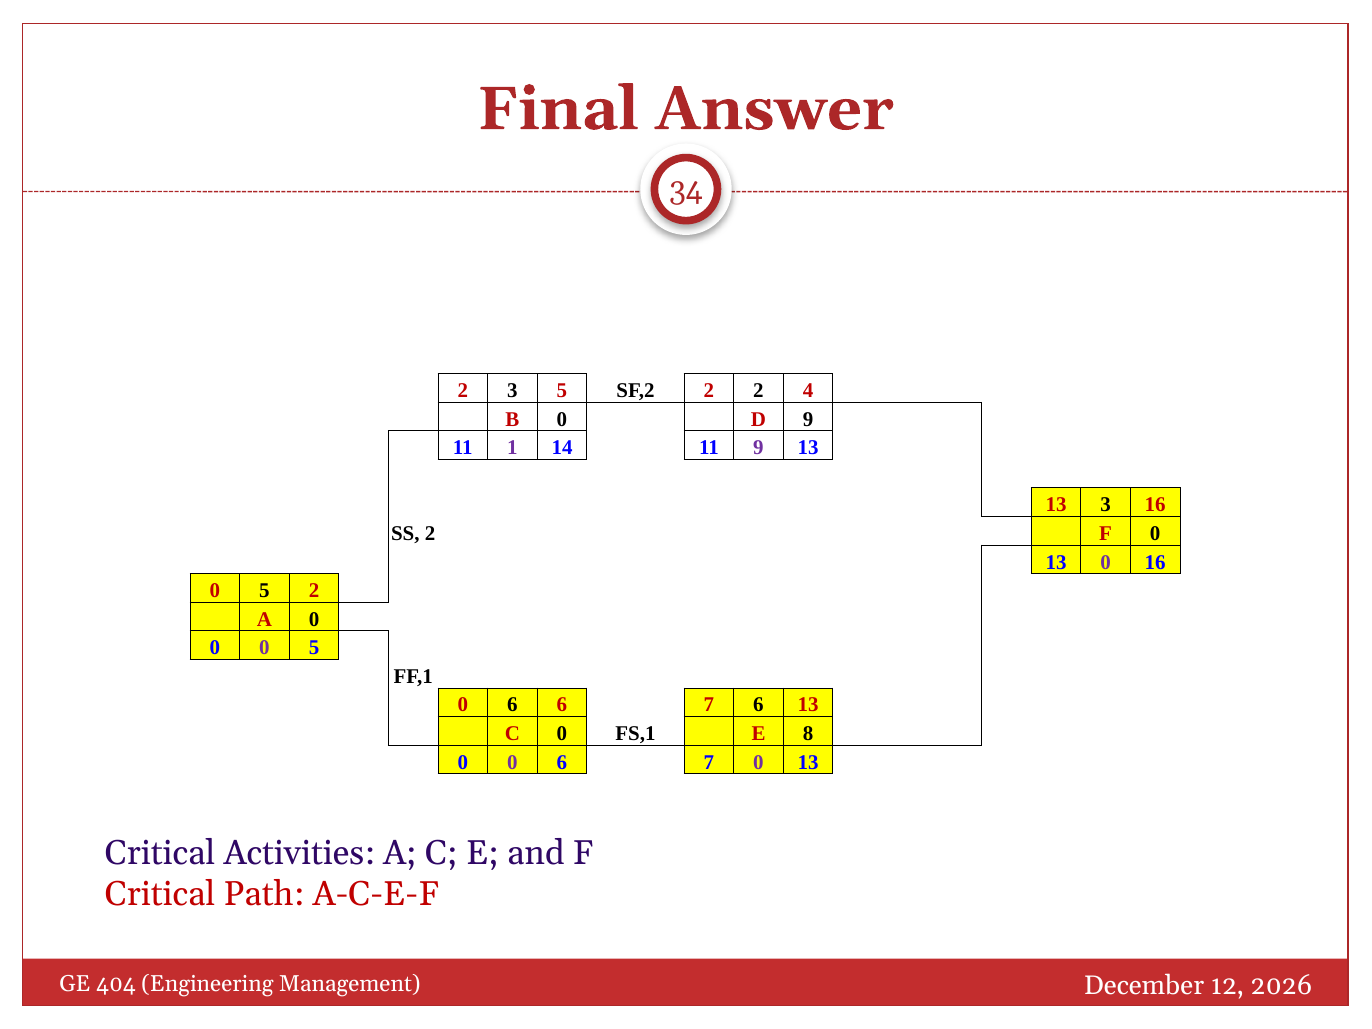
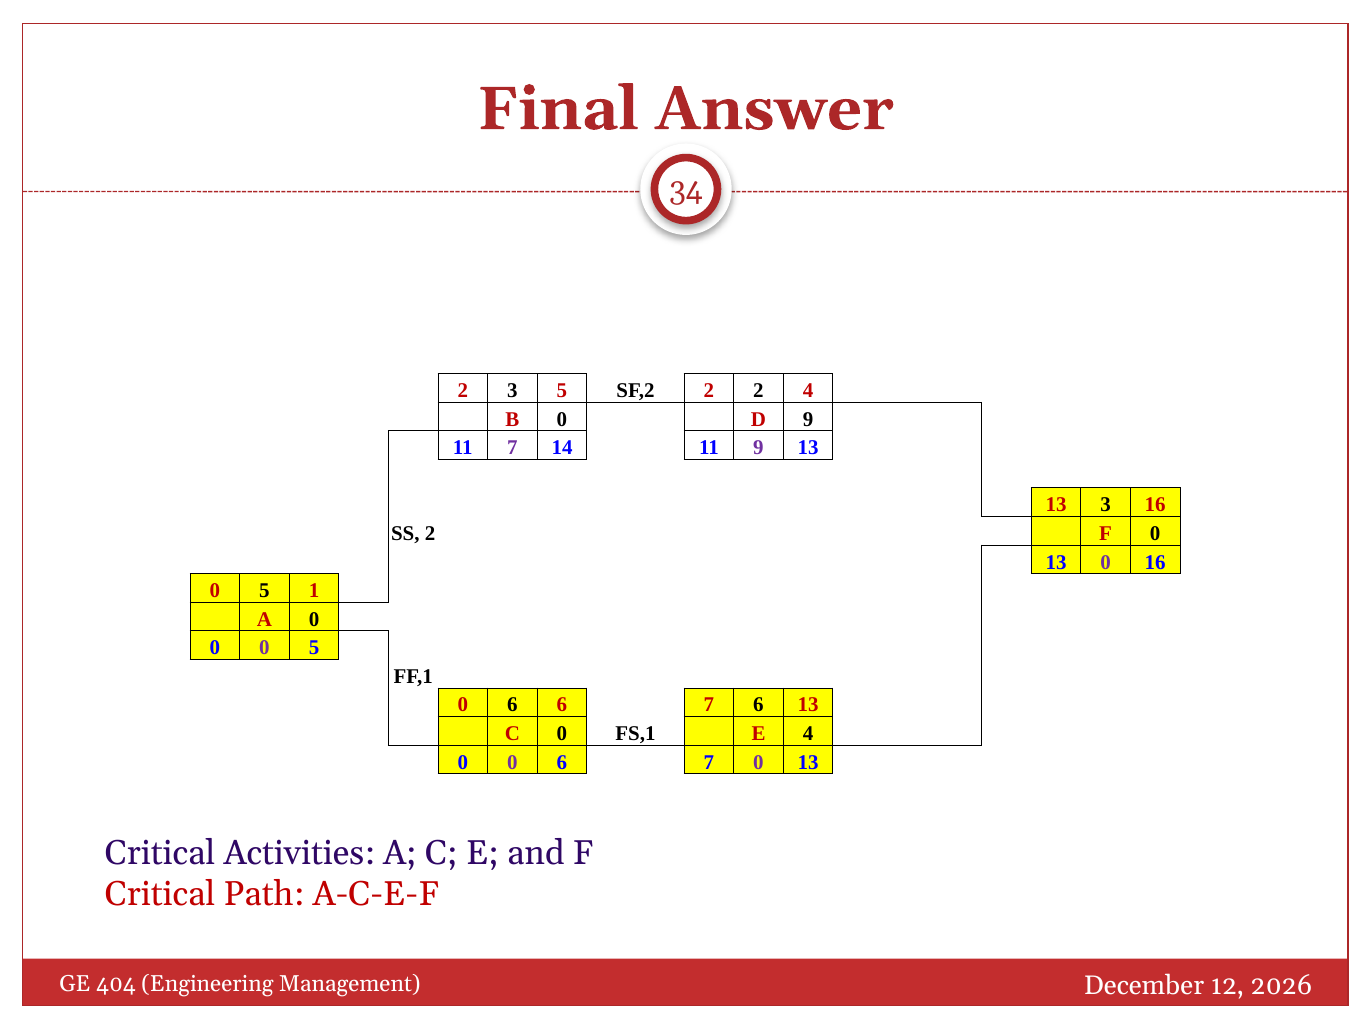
11 1: 1 -> 7
5 2: 2 -> 1
E 8: 8 -> 4
